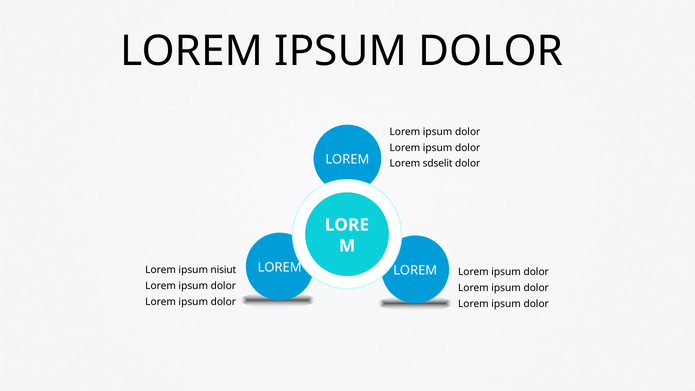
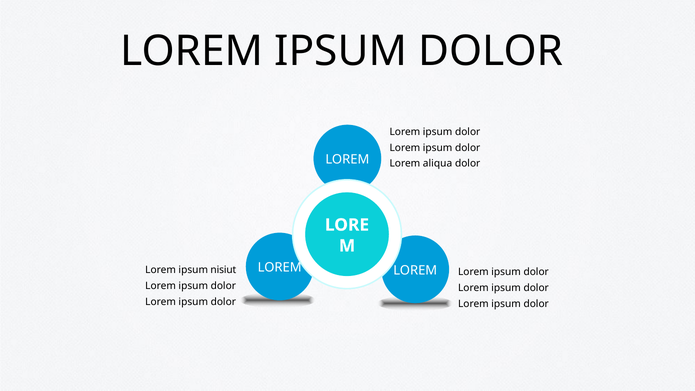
sdselit: sdselit -> aliqua
